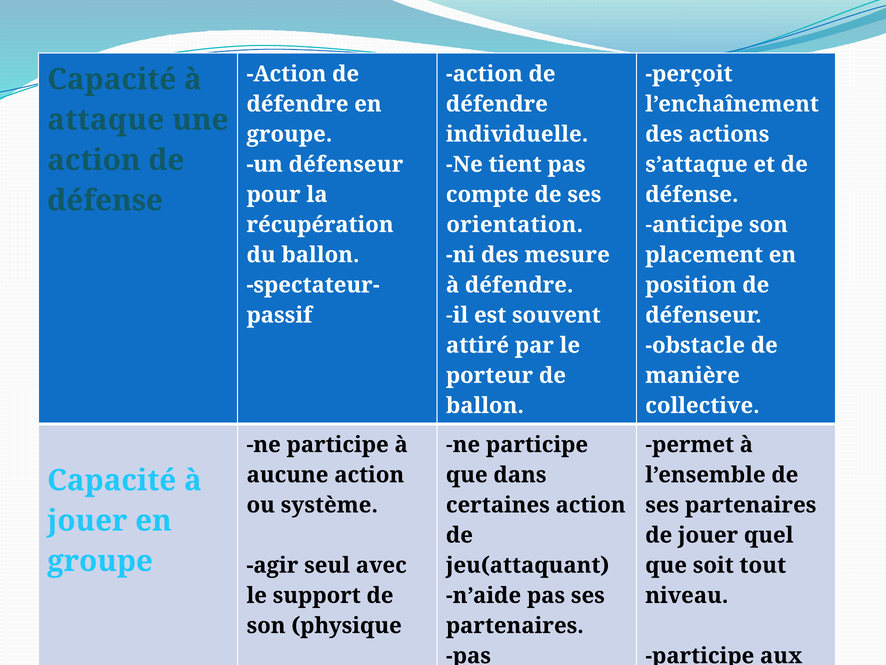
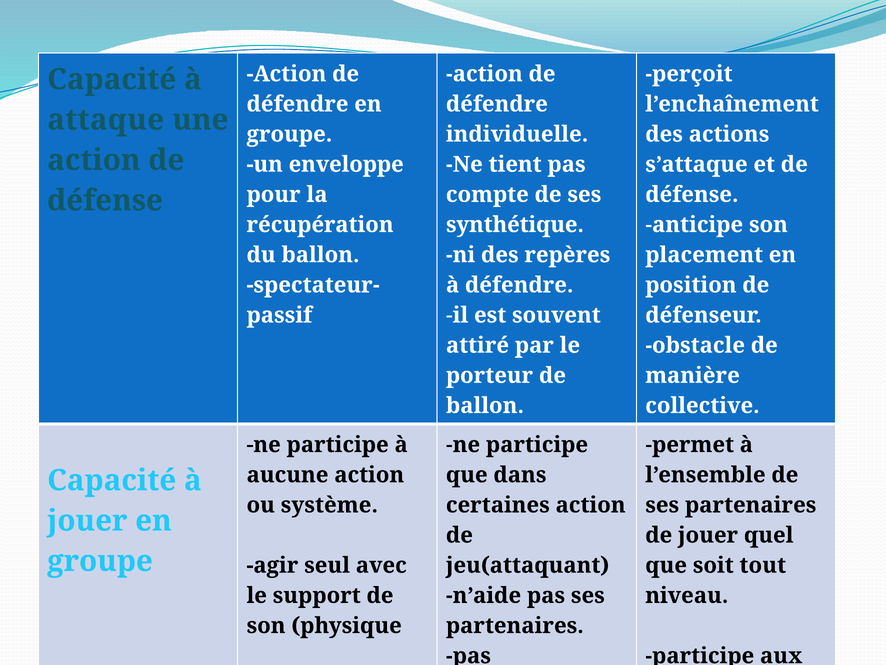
un défenseur: défenseur -> enveloppe
orientation: orientation -> synthétique
mesure: mesure -> repères
